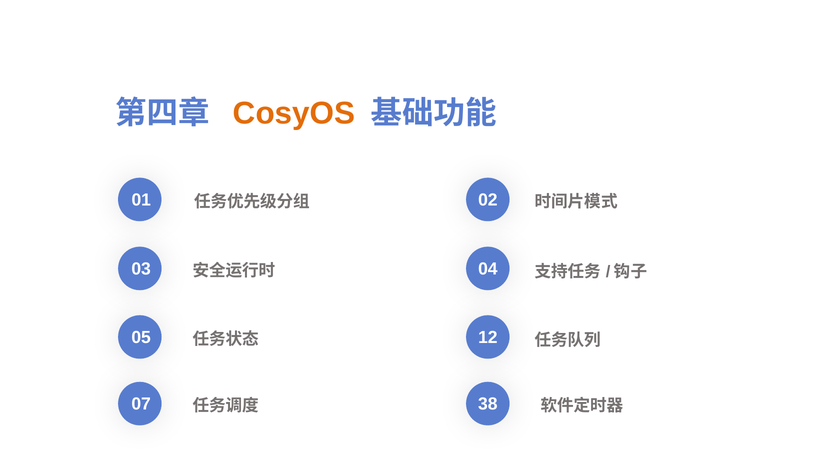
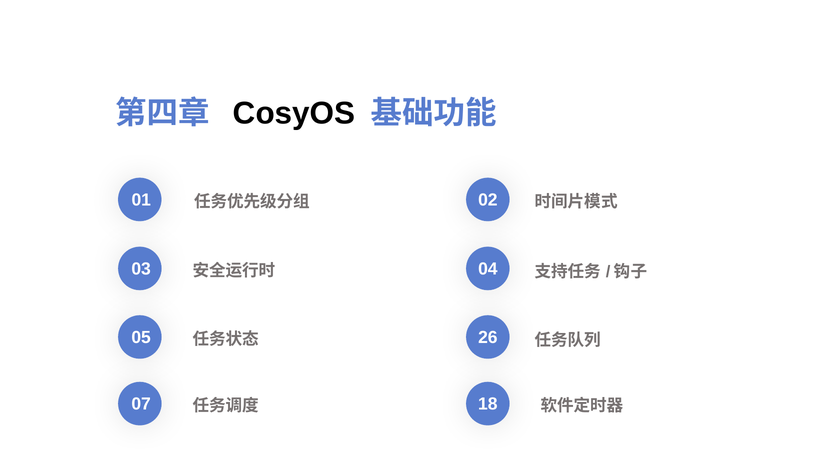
CosyOS colour: orange -> black
12: 12 -> 26
38: 38 -> 18
